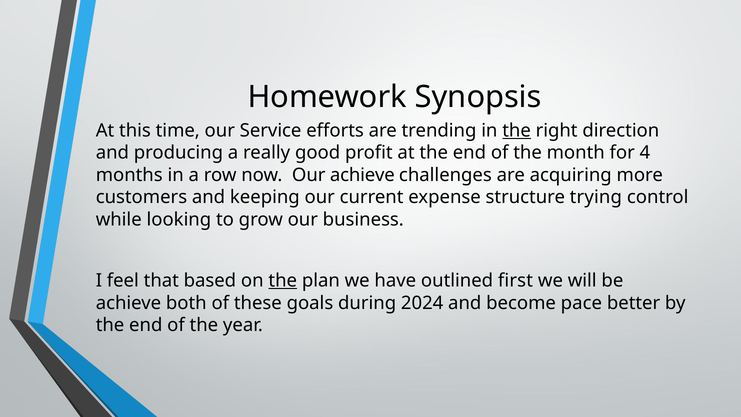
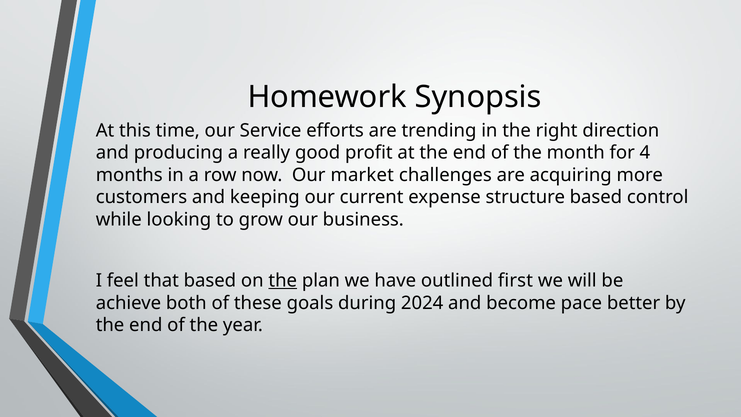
the at (517, 130) underline: present -> none
Our achieve: achieve -> market
structure trying: trying -> based
